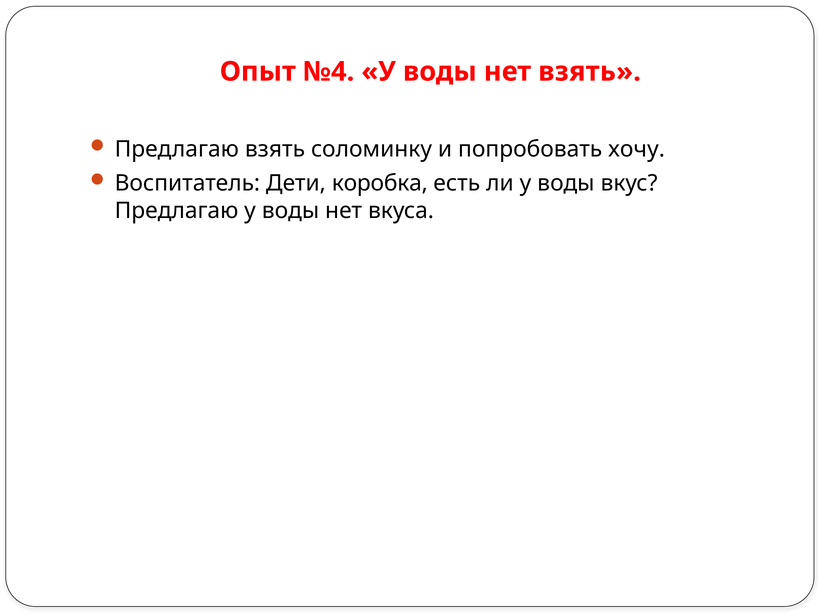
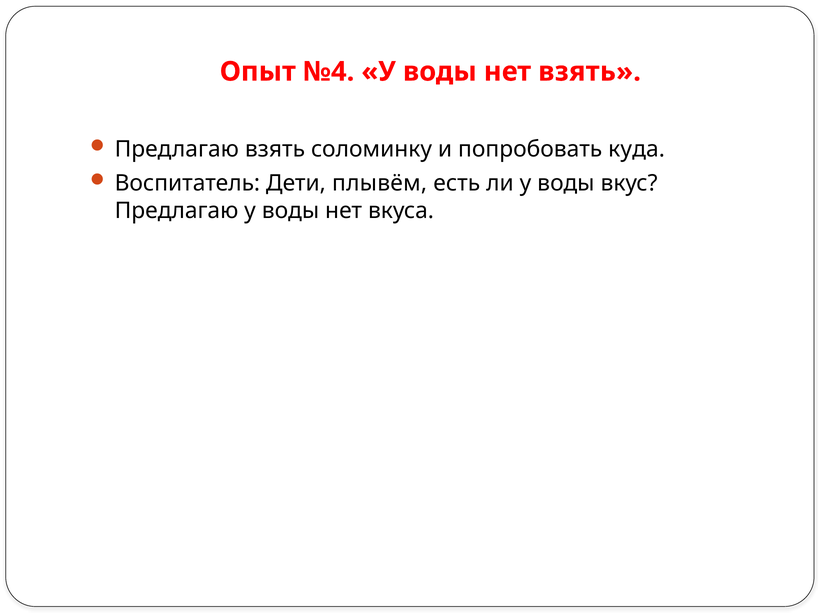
хочу: хочу -> куда
коробка: коробка -> плывём
